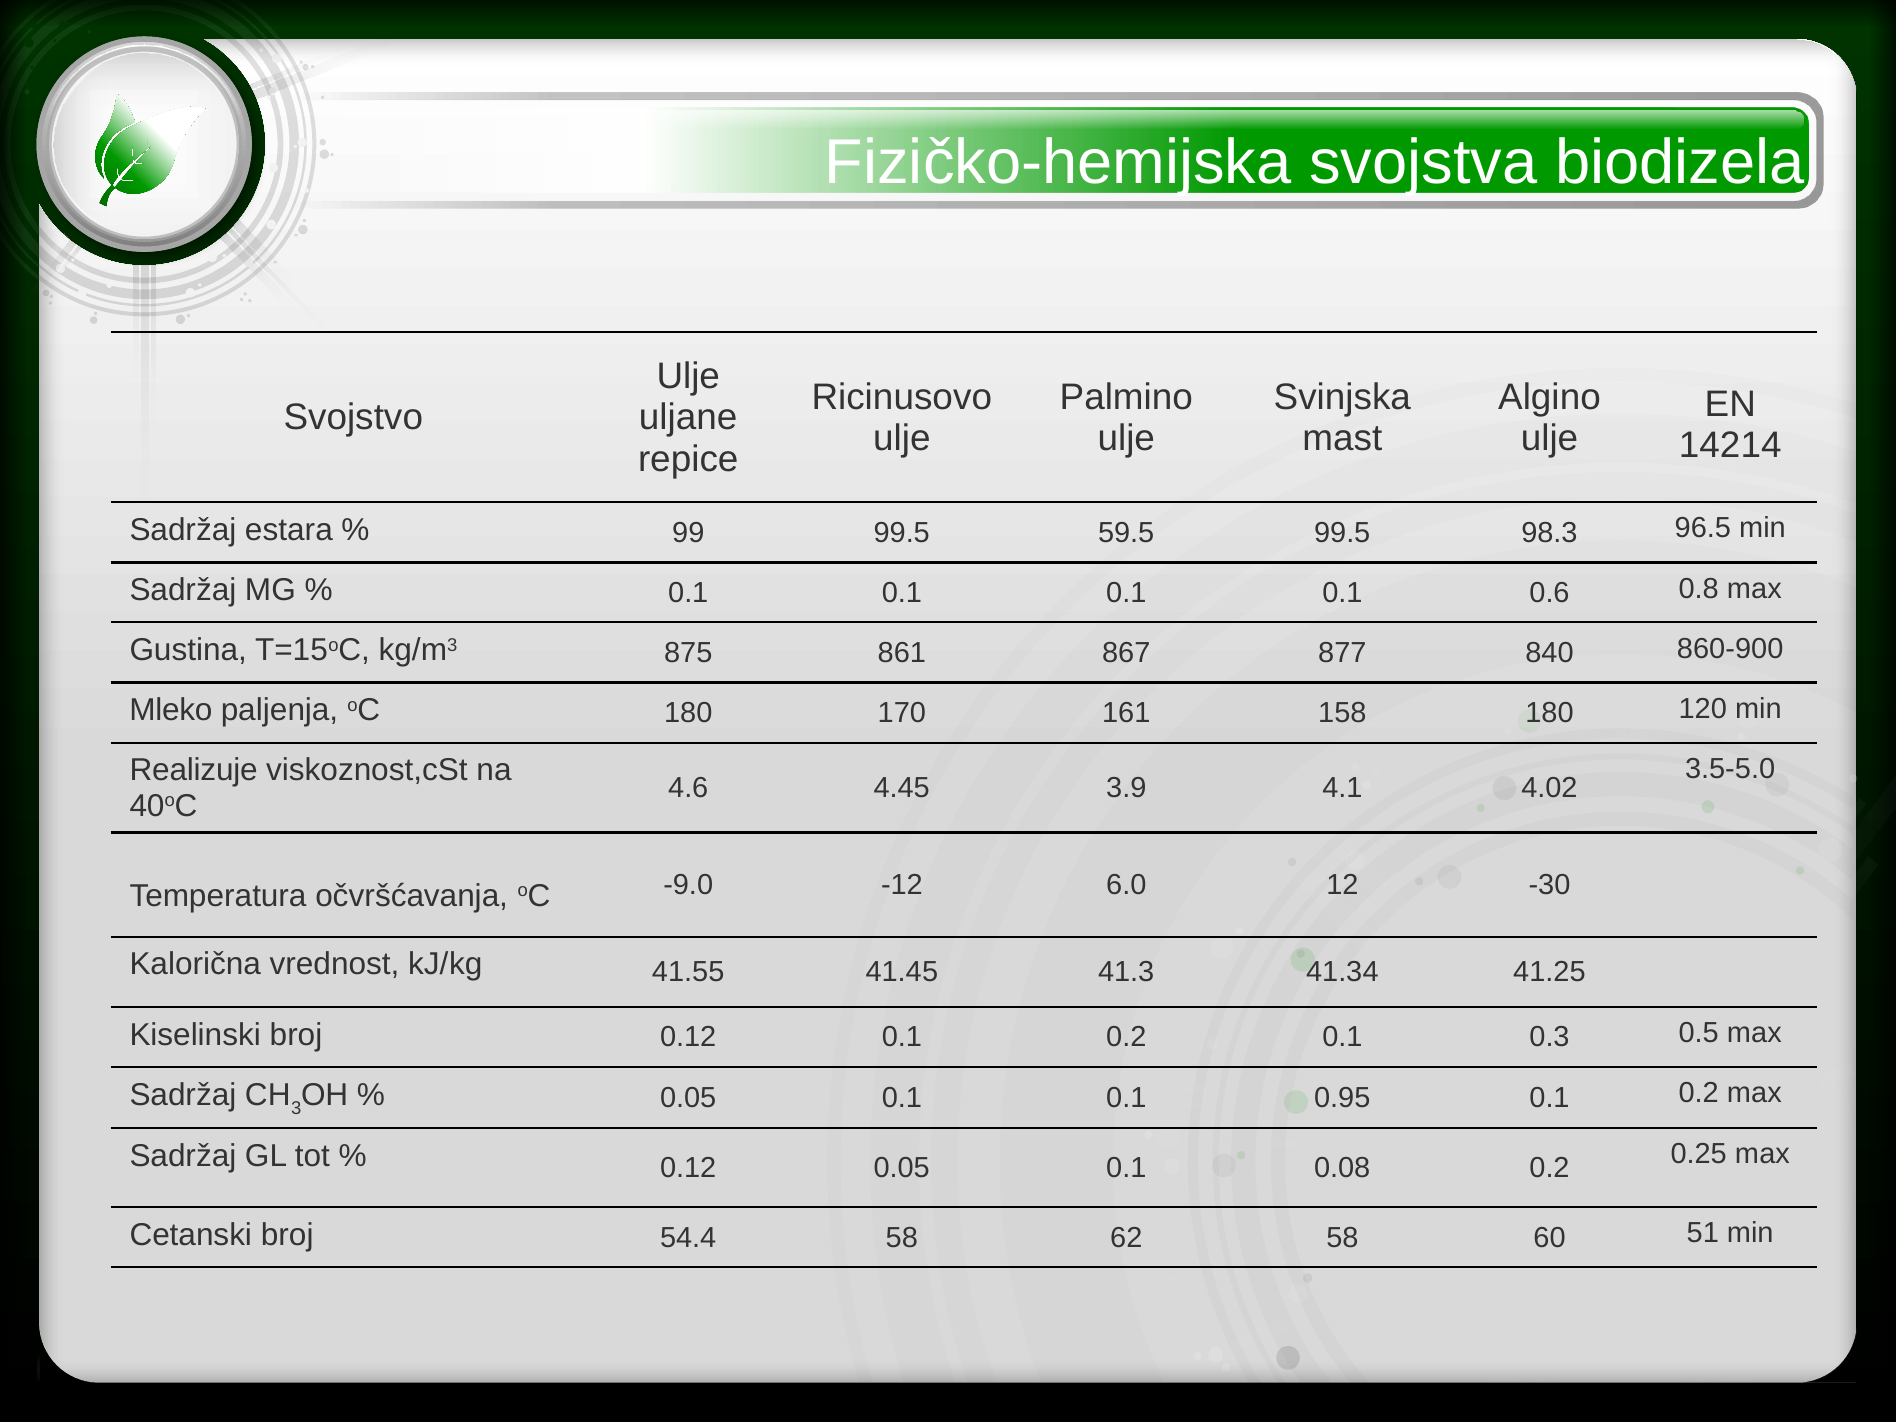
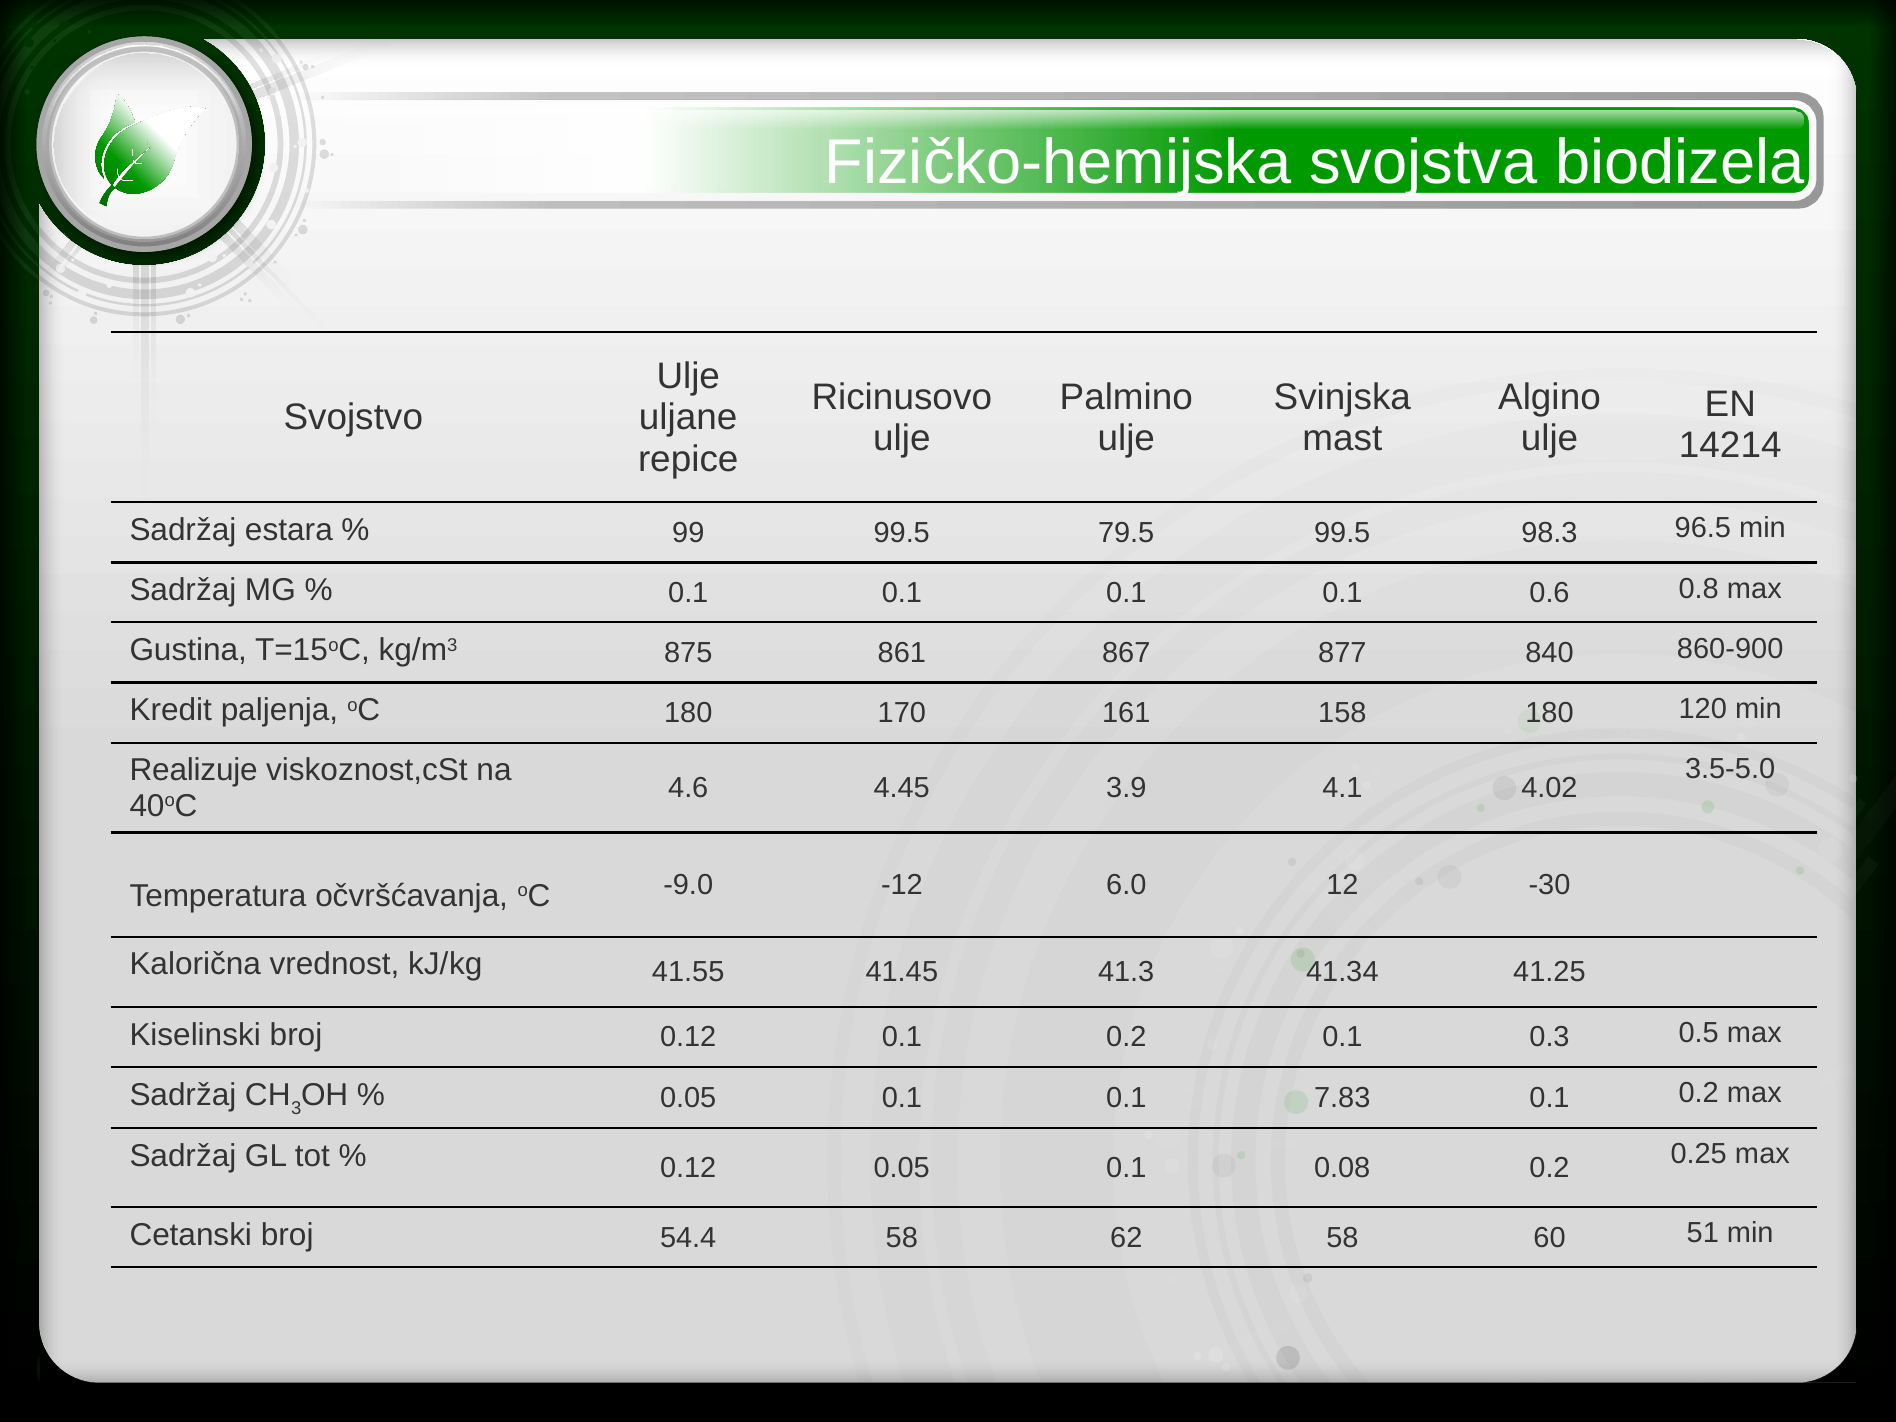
59.5: 59.5 -> 79.5
Mleko: Mleko -> Kredit
0.95: 0.95 -> 7.83
